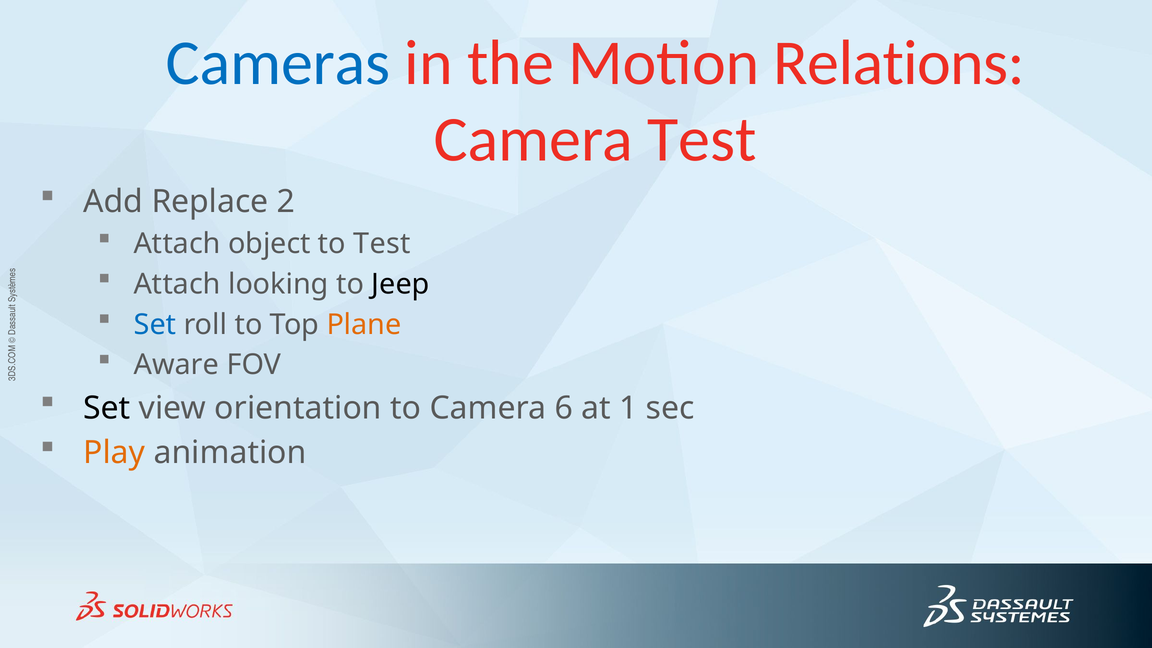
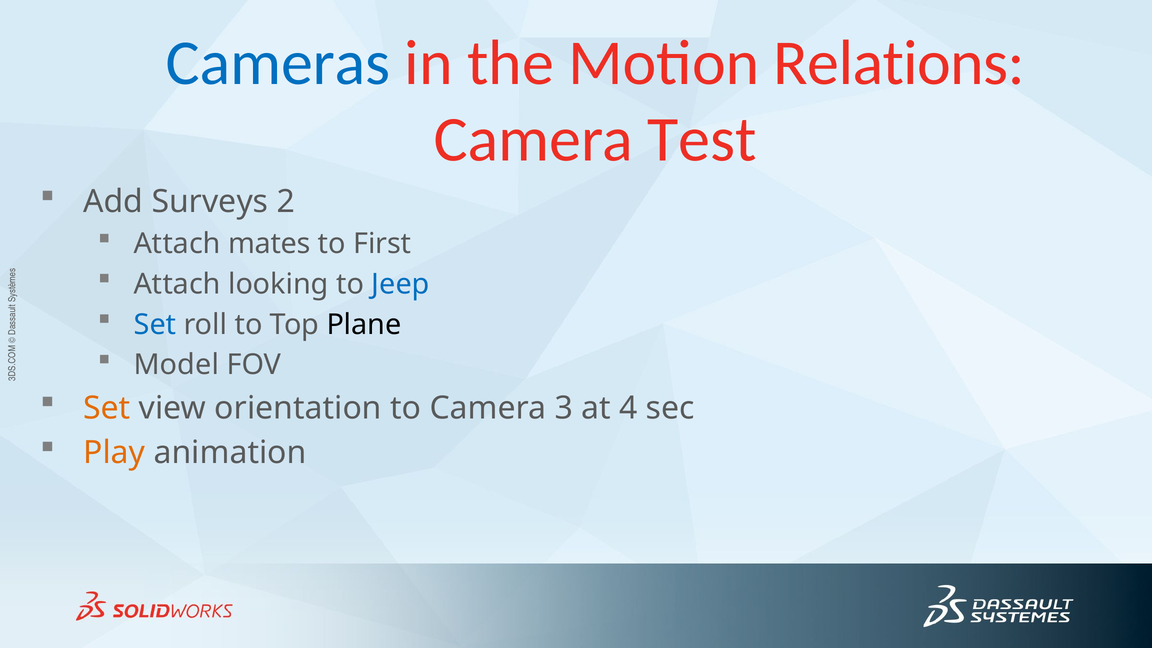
Replace: Replace -> Surveys
object: object -> mates
to Test: Test -> First
Jeep colour: black -> blue
Plane colour: orange -> black
Aware: Aware -> Model
Set at (107, 408) colour: black -> orange
Camera 6: 6 -> 3
1: 1 -> 4
